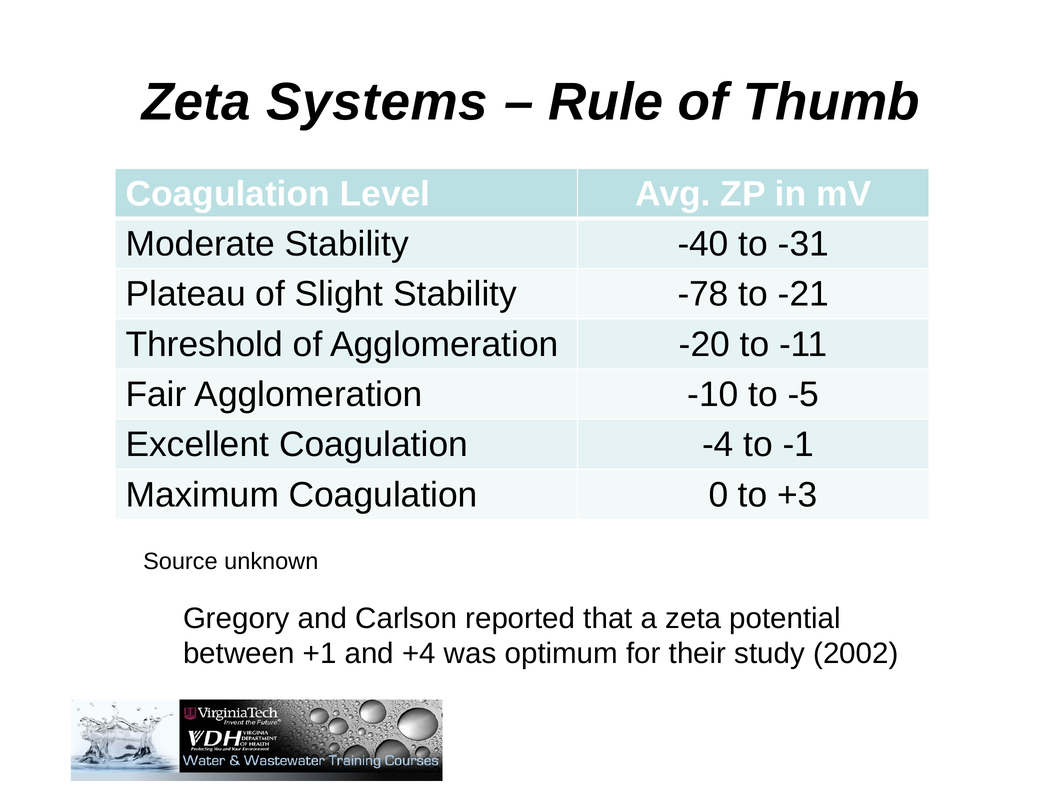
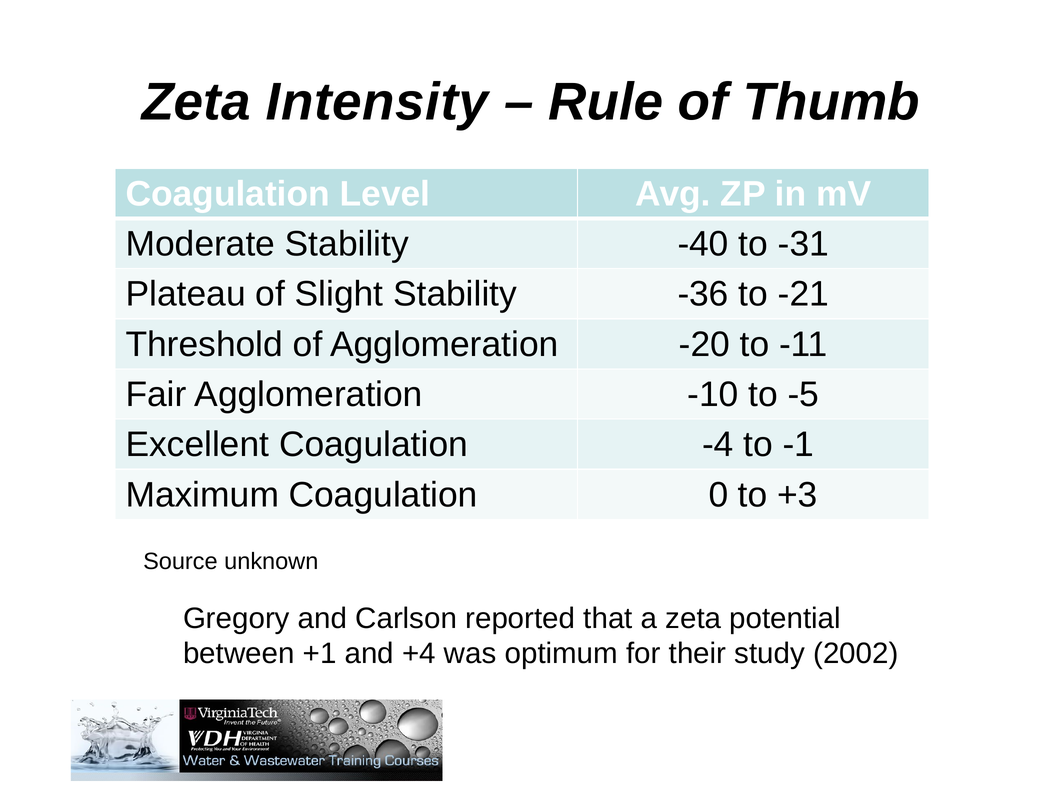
Systems: Systems -> Intensity
-78: -78 -> -36
